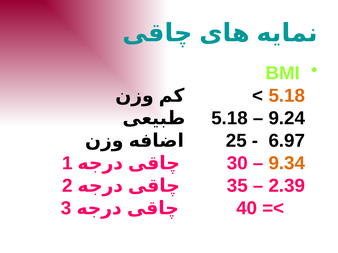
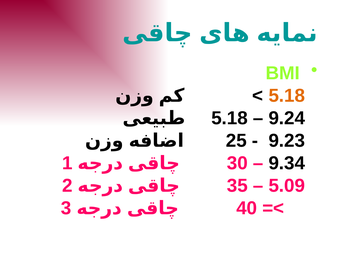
6.97: 6.97 -> 9.23
9.34 colour: orange -> black
2.39: 2.39 -> 5.09
